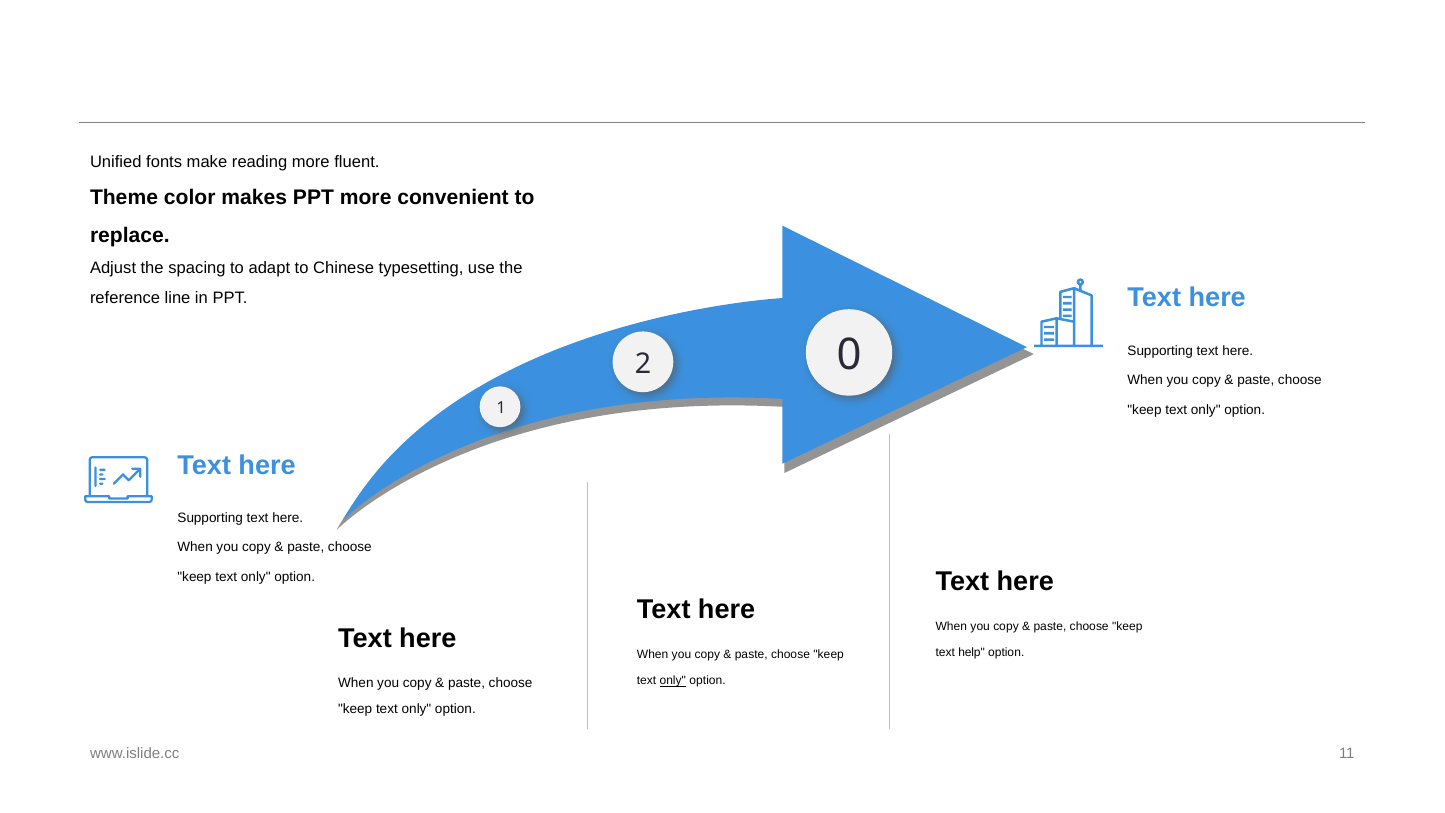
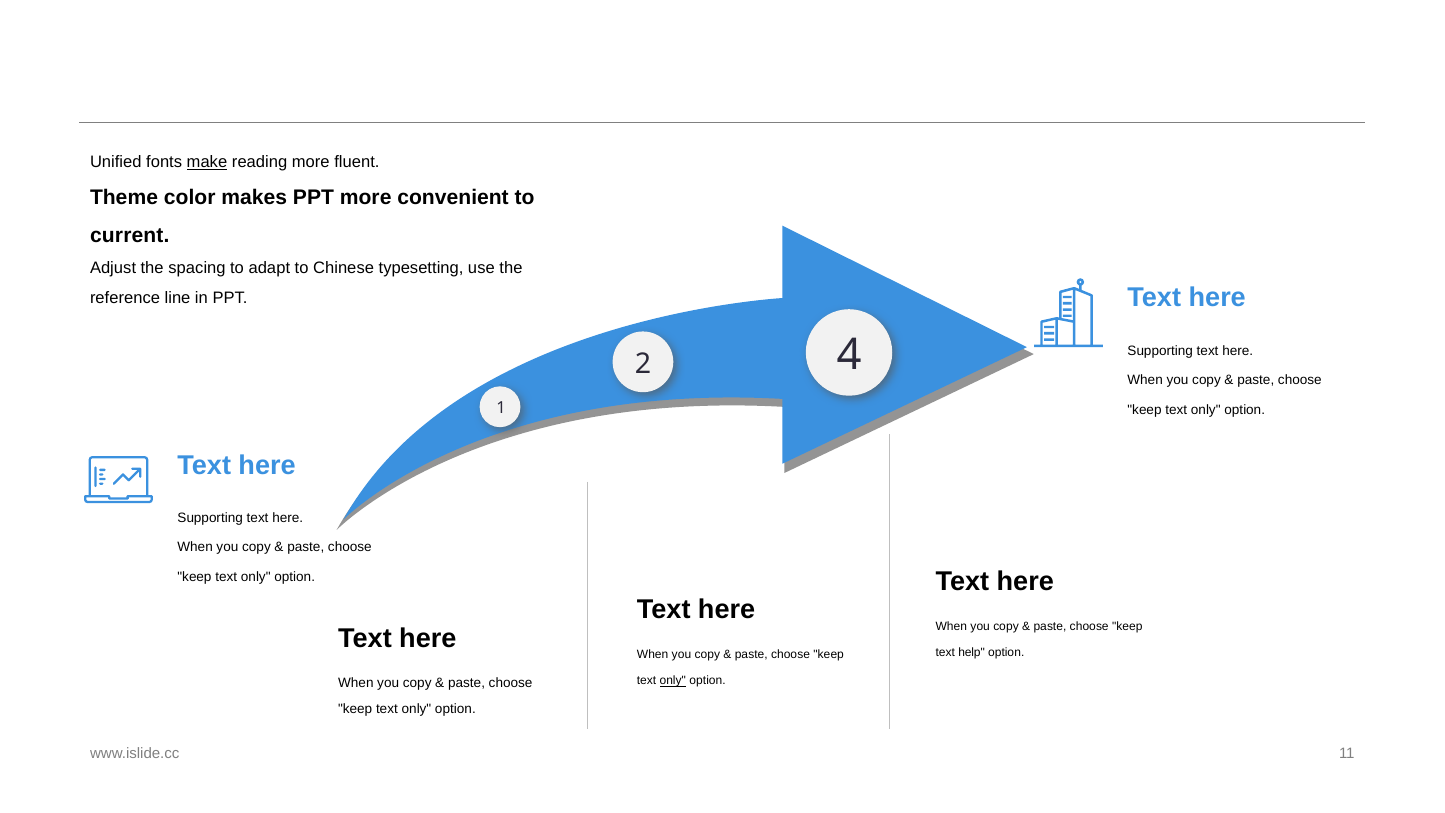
make underline: none -> present
replace: replace -> current
0: 0 -> 4
